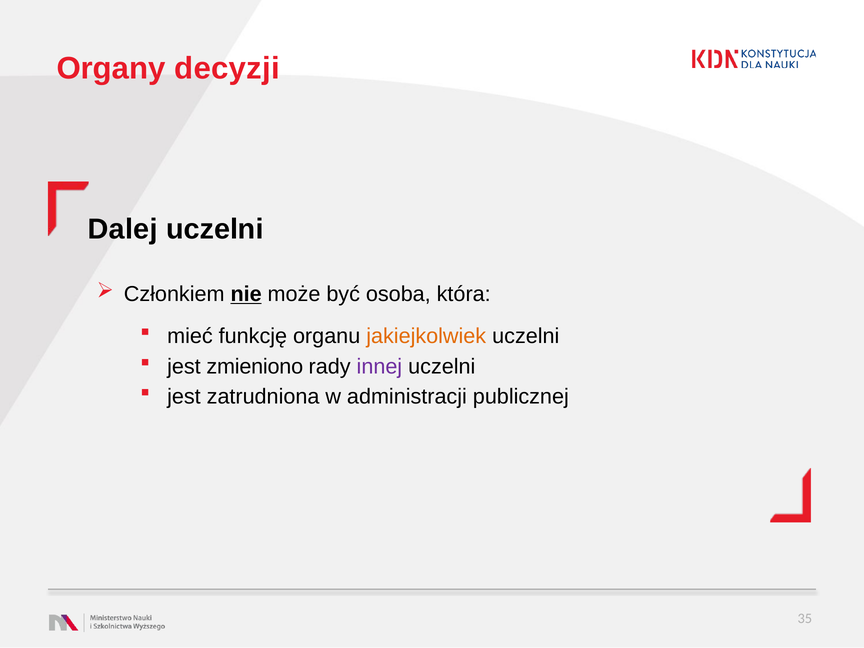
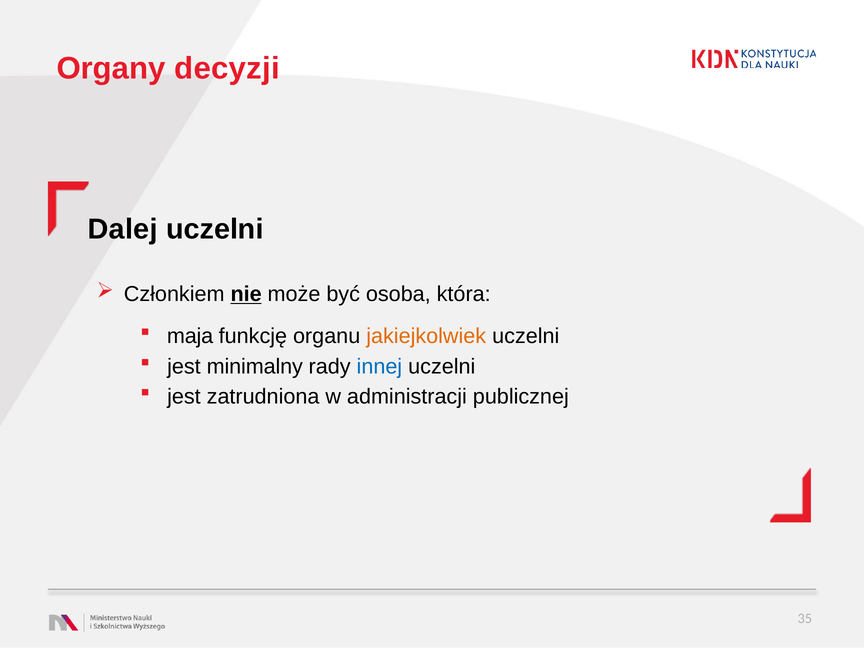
mieć: mieć -> maja
zmieniono: zmieniono -> minimalny
innej colour: purple -> blue
